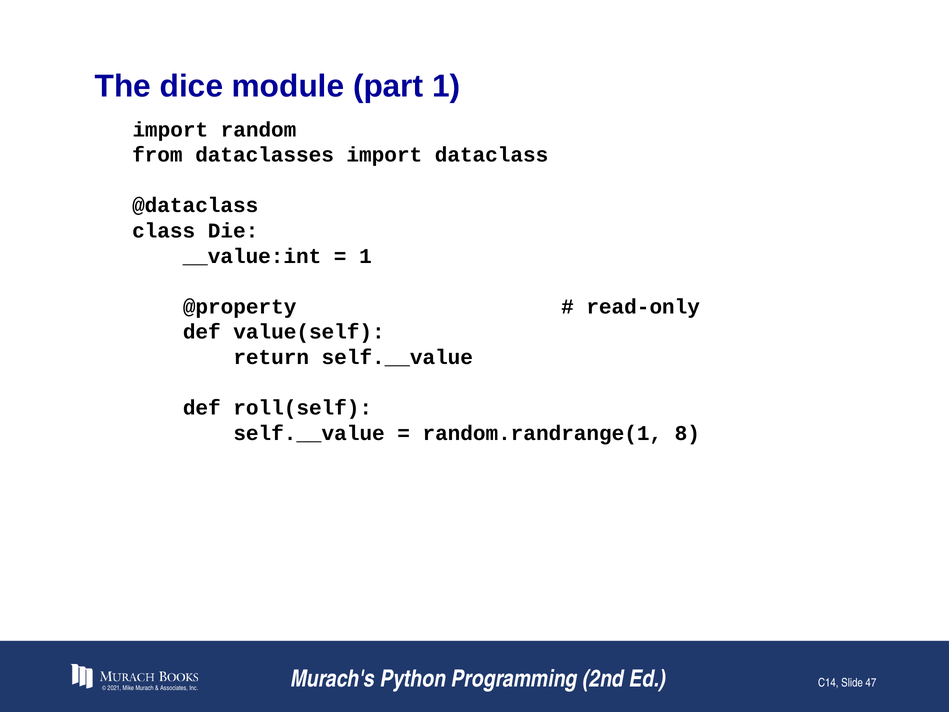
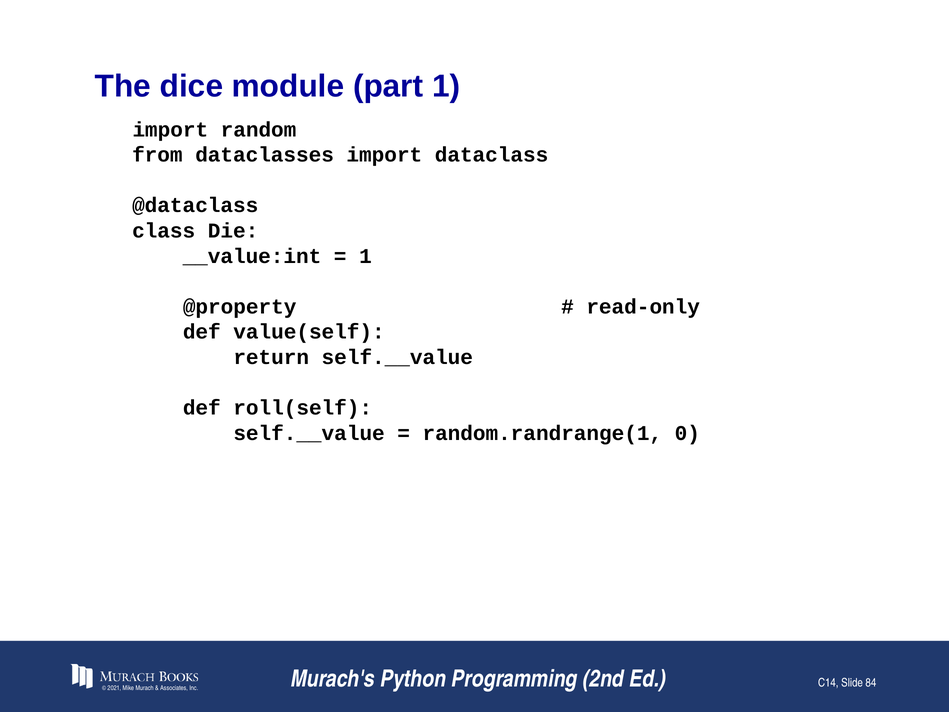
8: 8 -> 0
47: 47 -> 84
